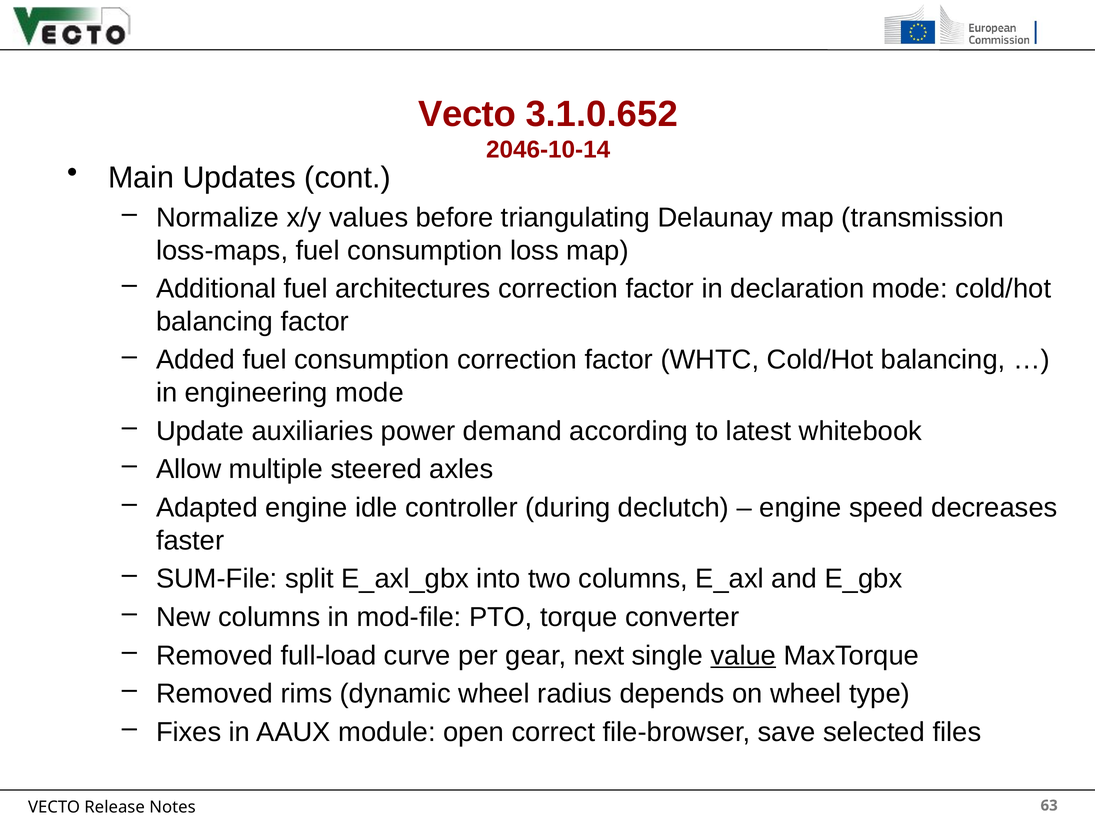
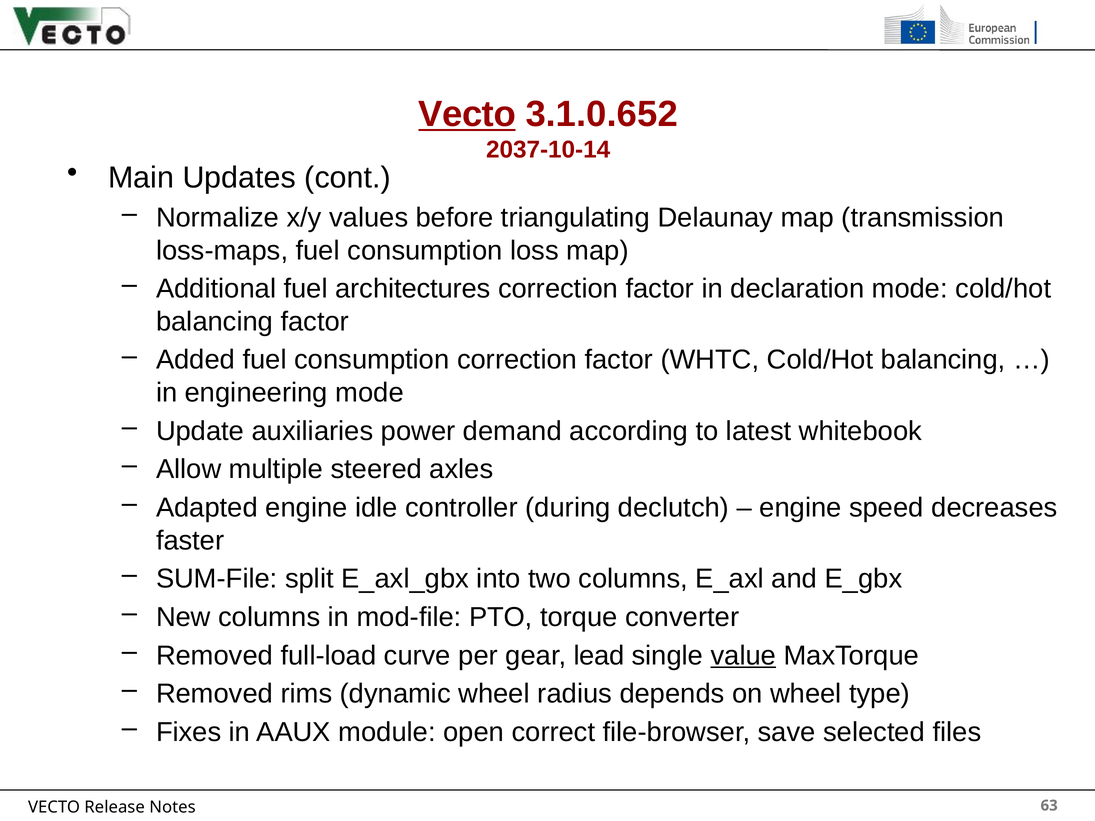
Vecto at (467, 114) underline: none -> present
2046-10-14: 2046-10-14 -> 2037-10-14
next: next -> lead
